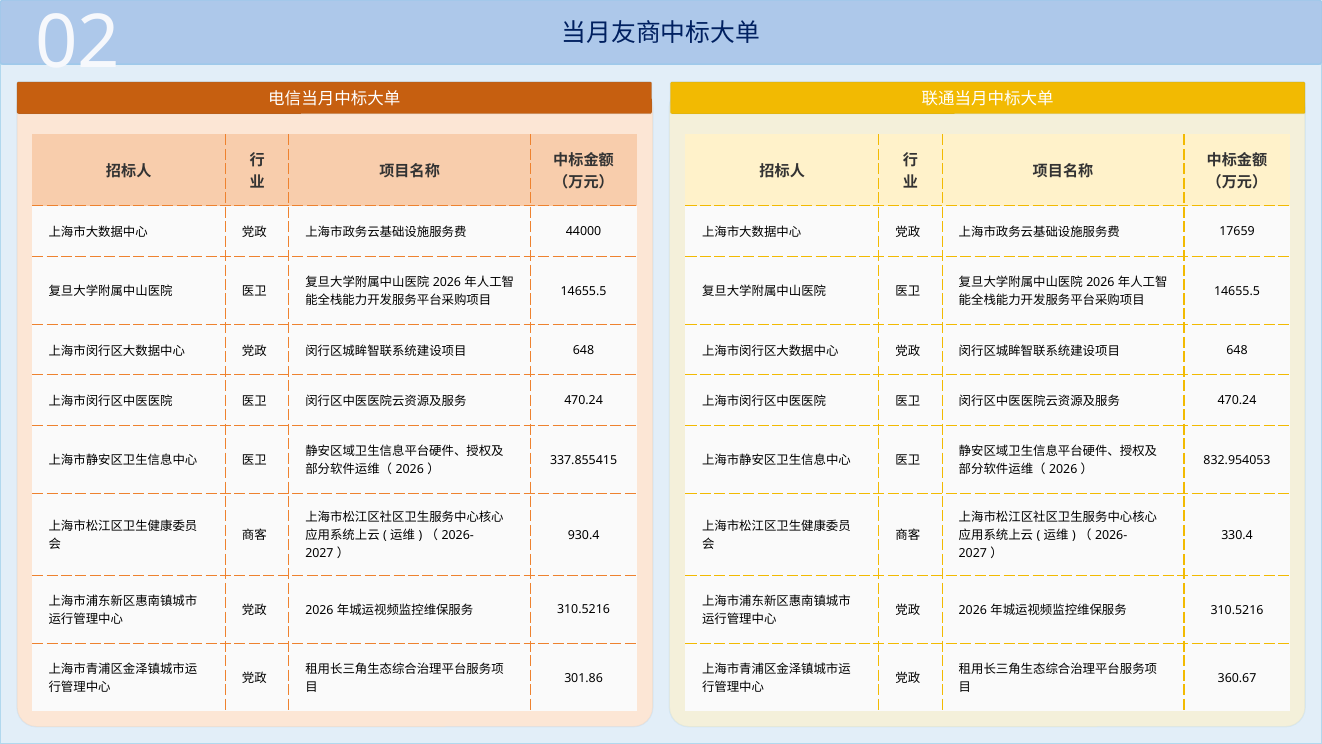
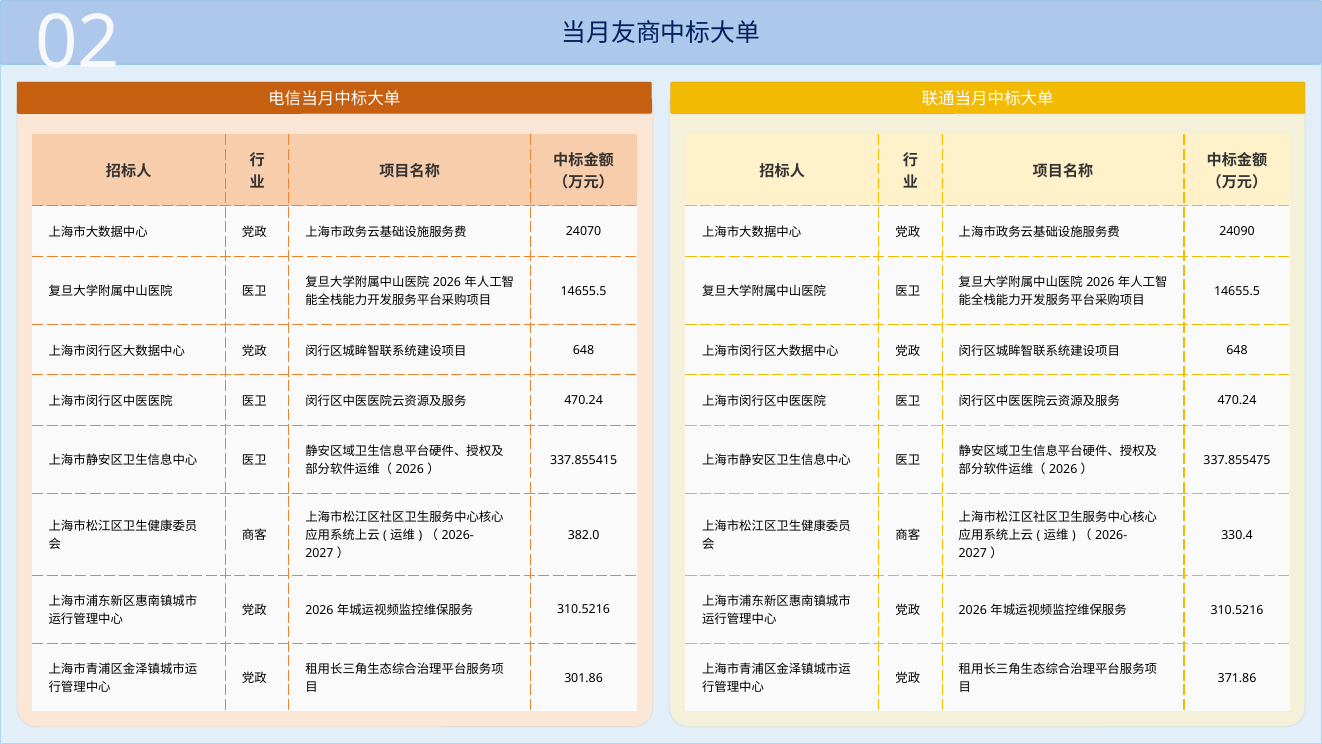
44000: 44000 -> 24070
17659: 17659 -> 24090
832.954053: 832.954053 -> 337.855475
930.4: 930.4 -> 382.0
360.67: 360.67 -> 371.86
